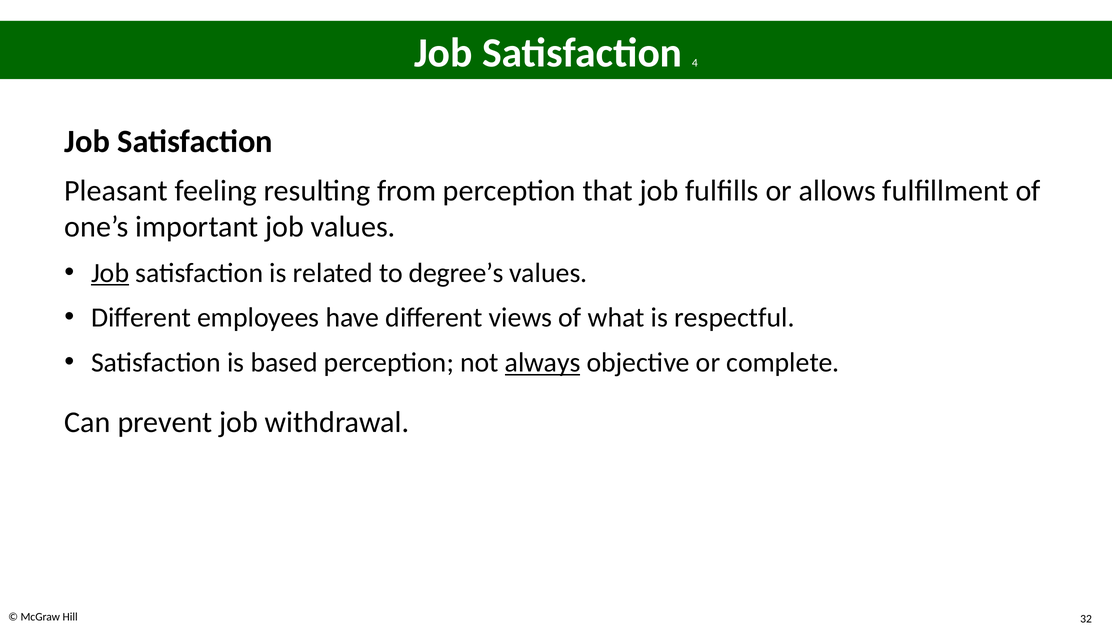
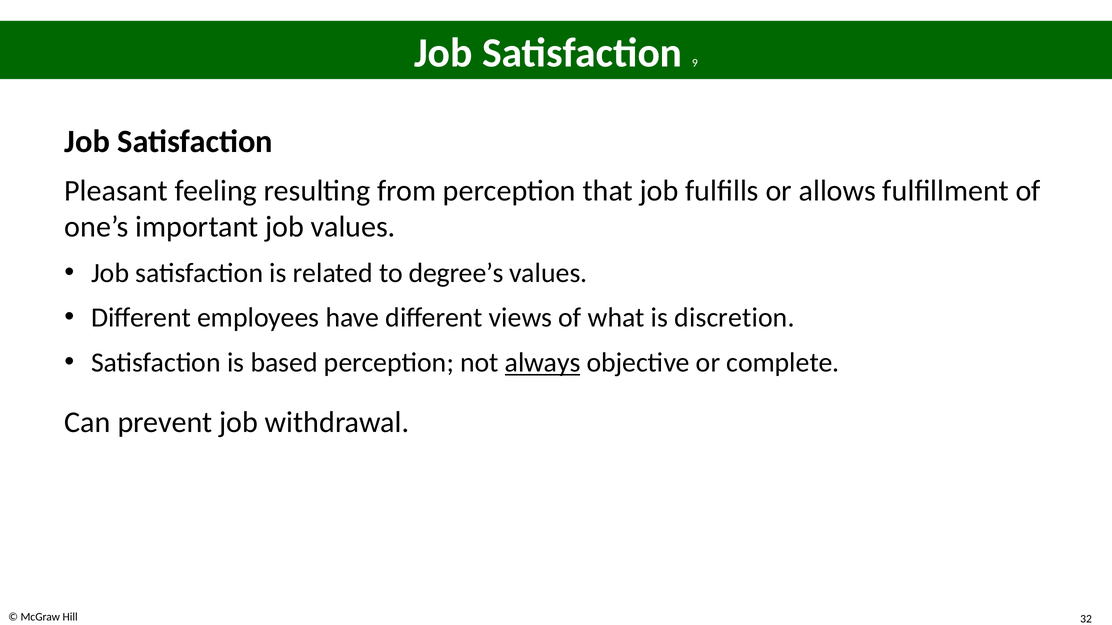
4: 4 -> 9
Job at (110, 273) underline: present -> none
respectful: respectful -> discretion
